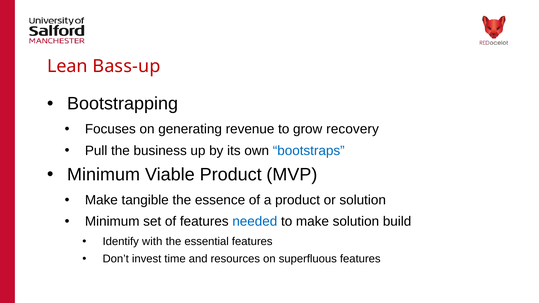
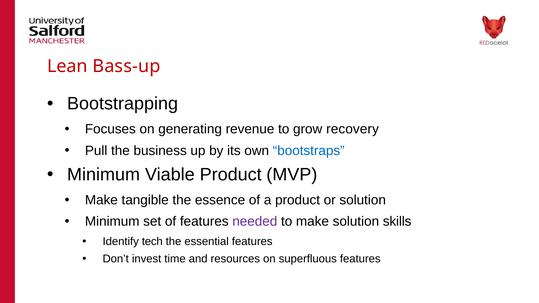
needed colour: blue -> purple
build: build -> skills
with: with -> tech
